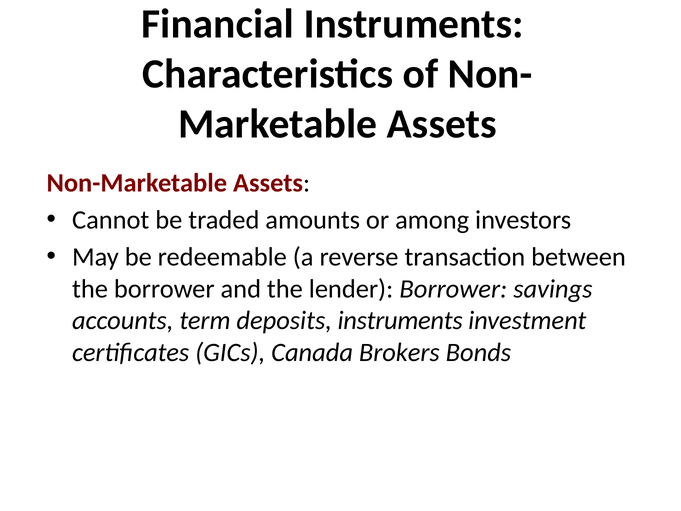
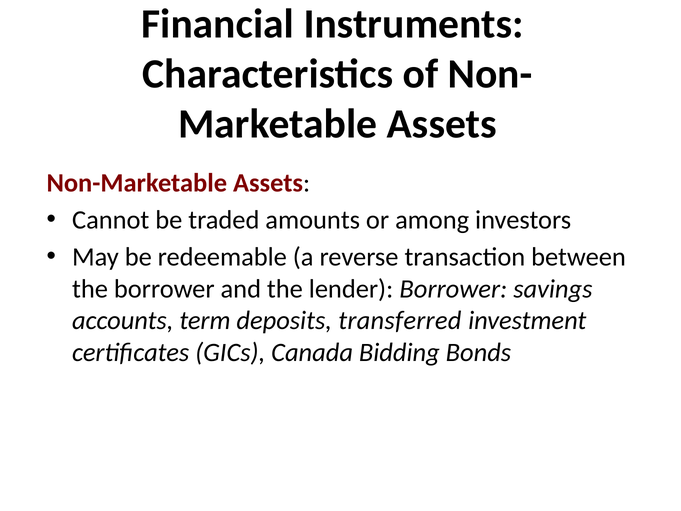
deposits instruments: instruments -> transferred
Brokers: Brokers -> Bidding
